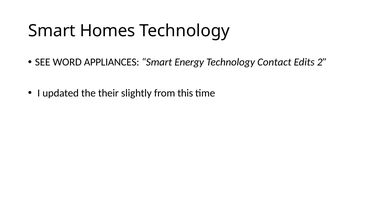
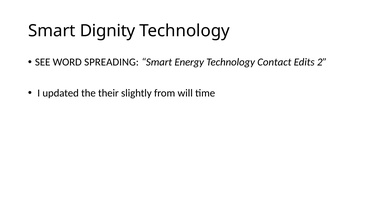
Homes: Homes -> Dignity
APPLIANCES: APPLIANCES -> SPREADING
this: this -> will
